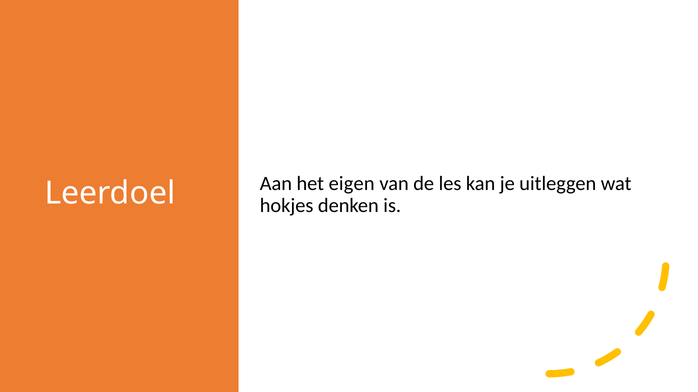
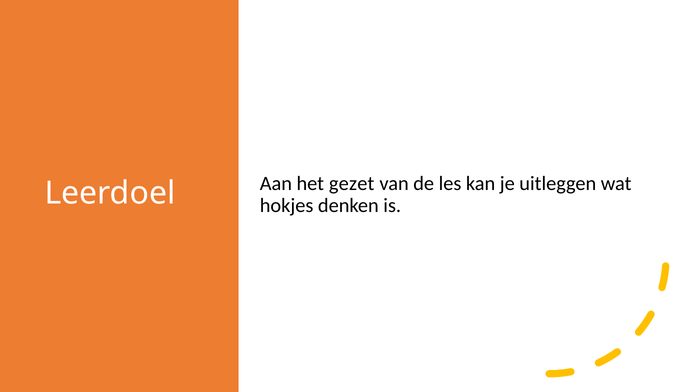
eigen: eigen -> gezet
